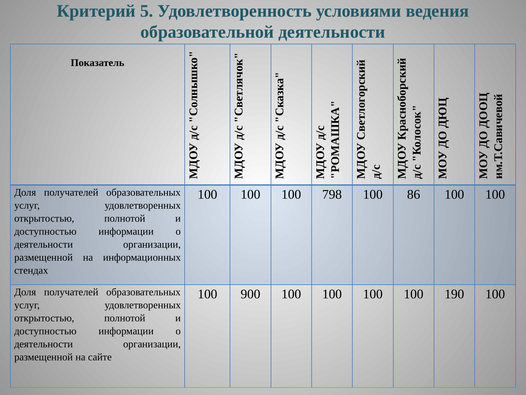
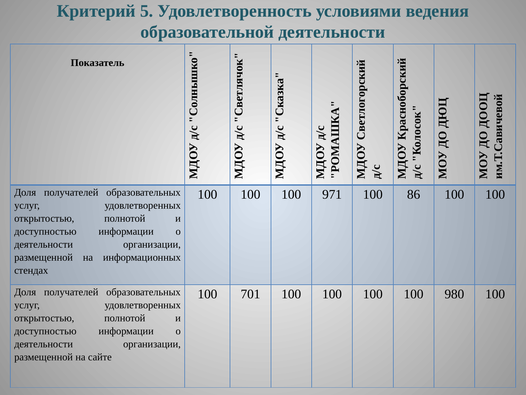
798: 798 -> 971
900: 900 -> 701
190: 190 -> 980
